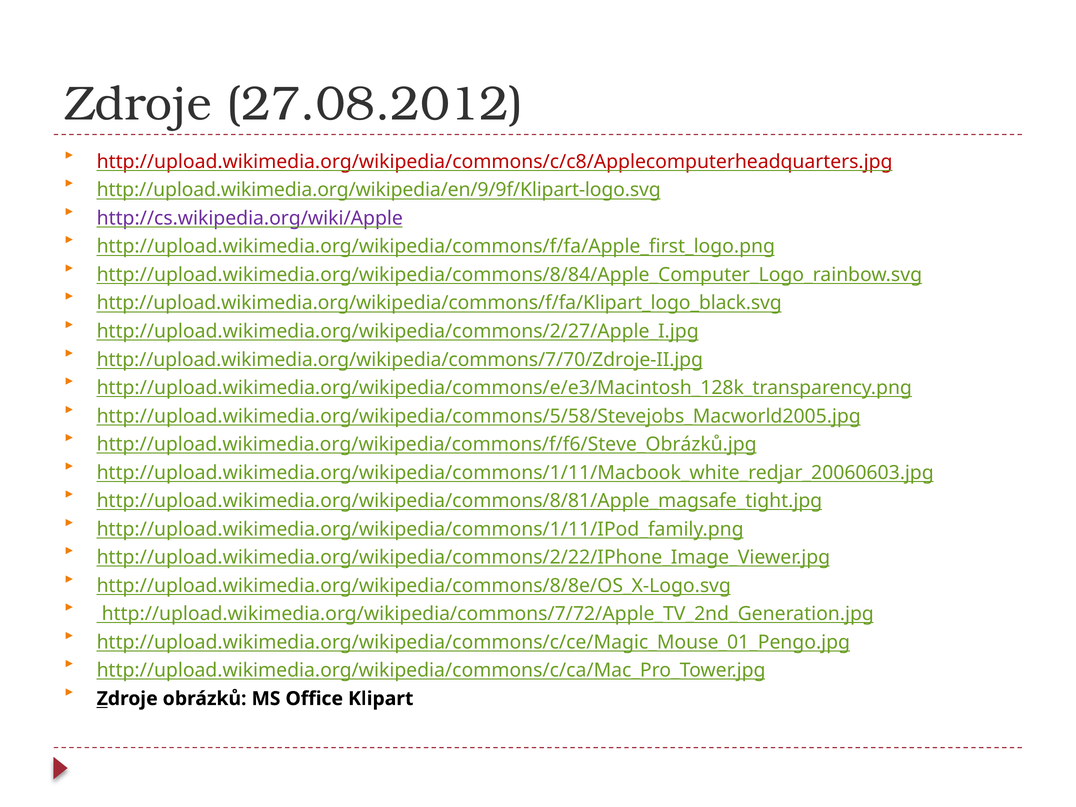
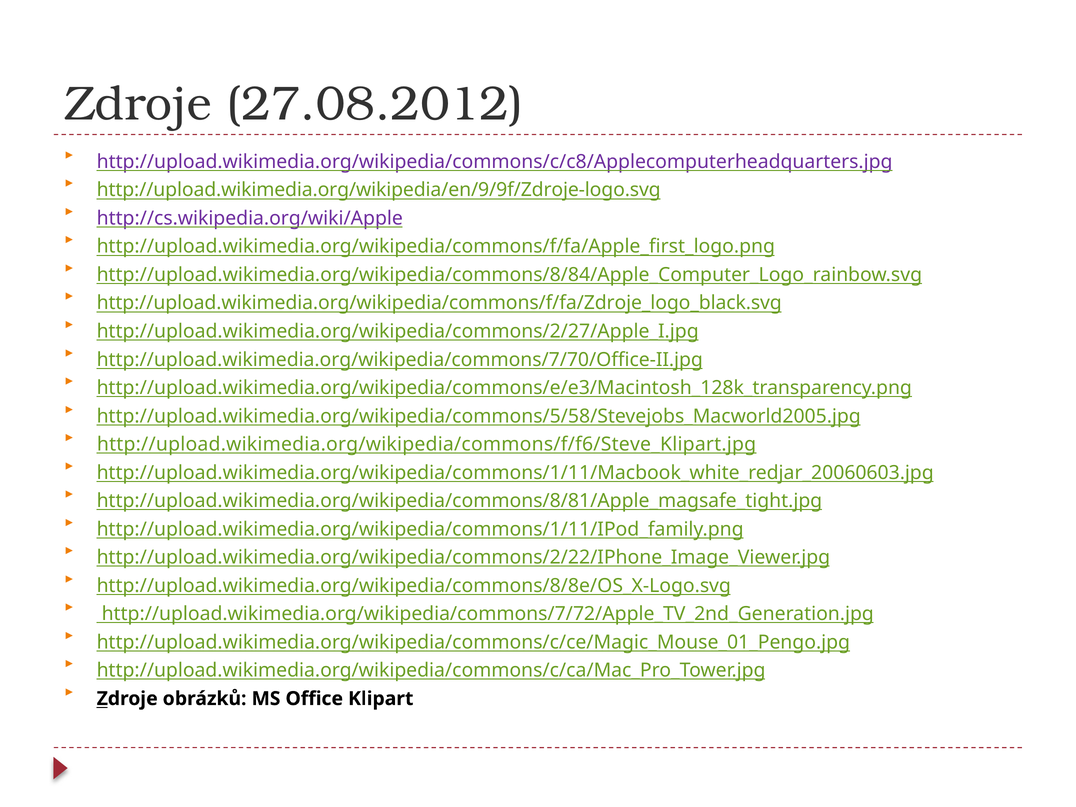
http://upload.wikimedia.org/wikipedia/commons/c/c8/Applecomputerheadquarters.jpg colour: red -> purple
http://upload.wikimedia.org/wikipedia/en/9/9f/Klipart-logo.svg: http://upload.wikimedia.org/wikipedia/en/9/9f/Klipart-logo.svg -> http://upload.wikimedia.org/wikipedia/en/9/9f/Zdroje-logo.svg
http://upload.wikimedia.org/wikipedia/commons/f/fa/Klipart_logo_black.svg: http://upload.wikimedia.org/wikipedia/commons/f/fa/Klipart_logo_black.svg -> http://upload.wikimedia.org/wikipedia/commons/f/fa/Zdroje_logo_black.svg
http://upload.wikimedia.org/wikipedia/commons/7/70/Zdroje-II.jpg: http://upload.wikimedia.org/wikipedia/commons/7/70/Zdroje-II.jpg -> http://upload.wikimedia.org/wikipedia/commons/7/70/Office-II.jpg
http://upload.wikimedia.org/wikipedia/commons/f/f6/Steve_Obrázků.jpg: http://upload.wikimedia.org/wikipedia/commons/f/f6/Steve_Obrázků.jpg -> http://upload.wikimedia.org/wikipedia/commons/f/f6/Steve_Klipart.jpg
